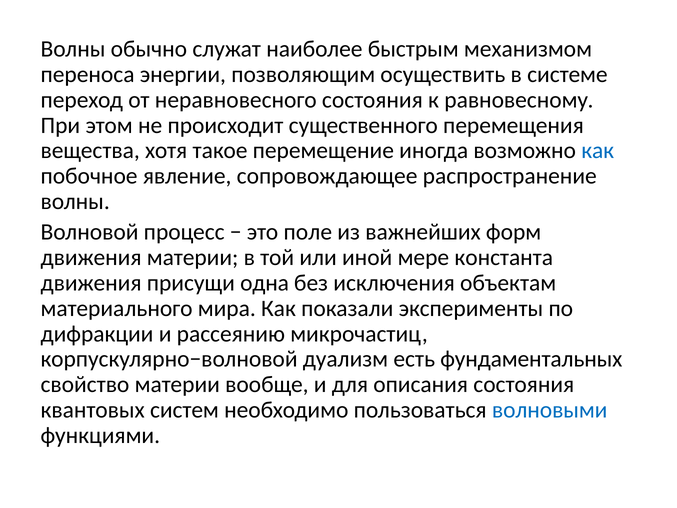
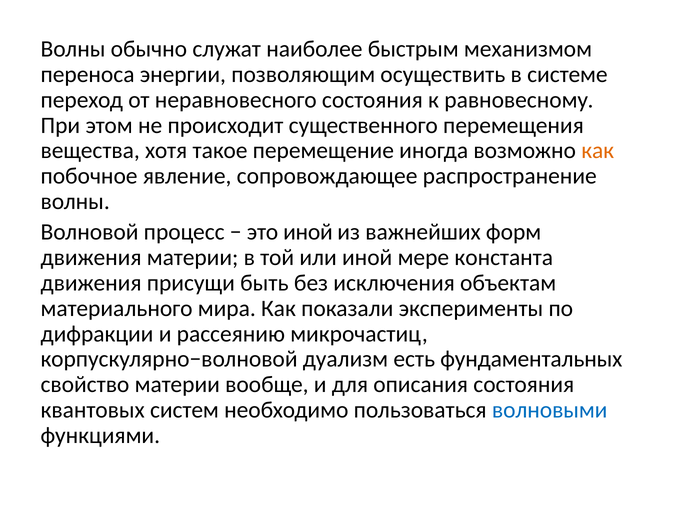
как at (598, 151) colour: blue -> orange
это поле: поле -> иной
одна: одна -> быть
